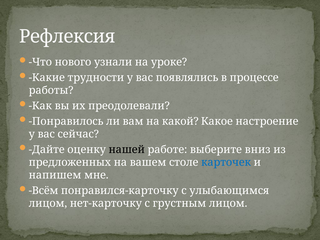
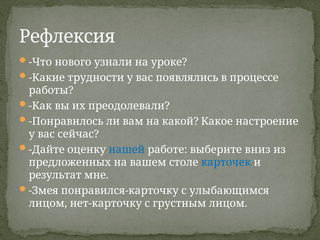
нашей colour: black -> blue
напишем: напишем -> результат
Всём: Всём -> Змея
